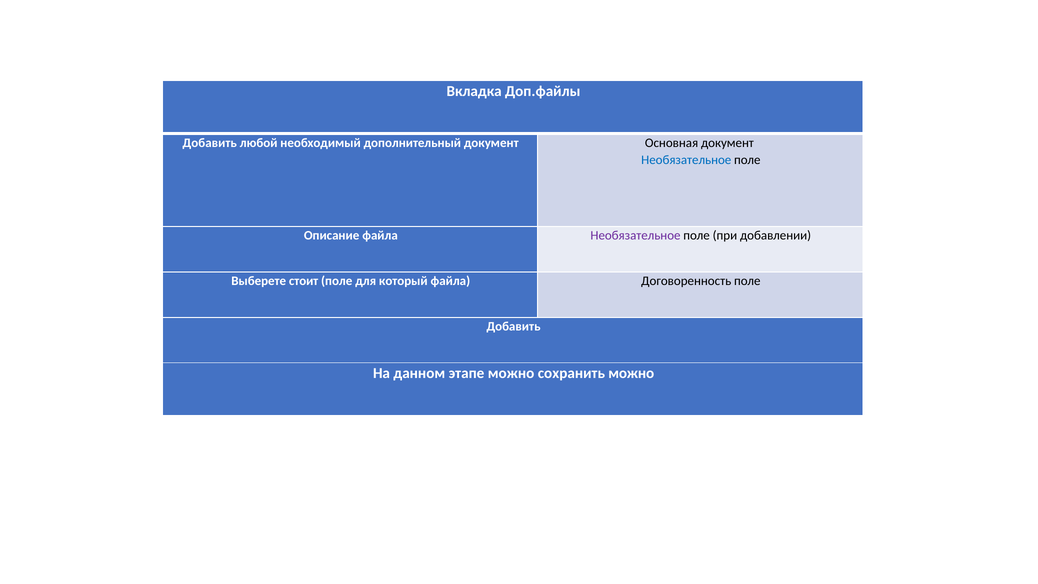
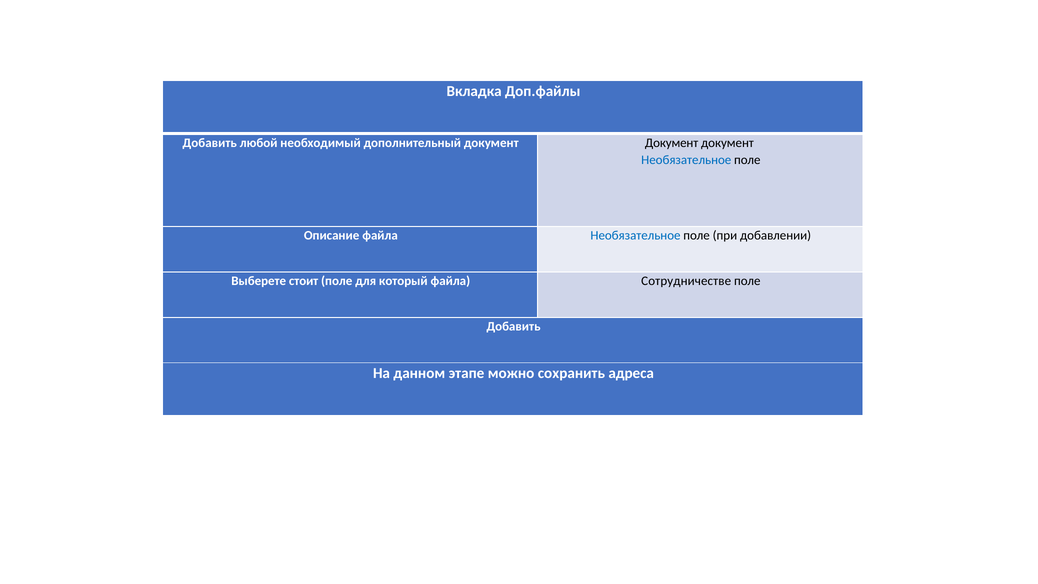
дополнительный документ Основная: Основная -> Документ
Необязательное at (635, 236) colour: purple -> blue
Договоренность: Договоренность -> Сотрудничестве
сохранить можно: можно -> адреса
